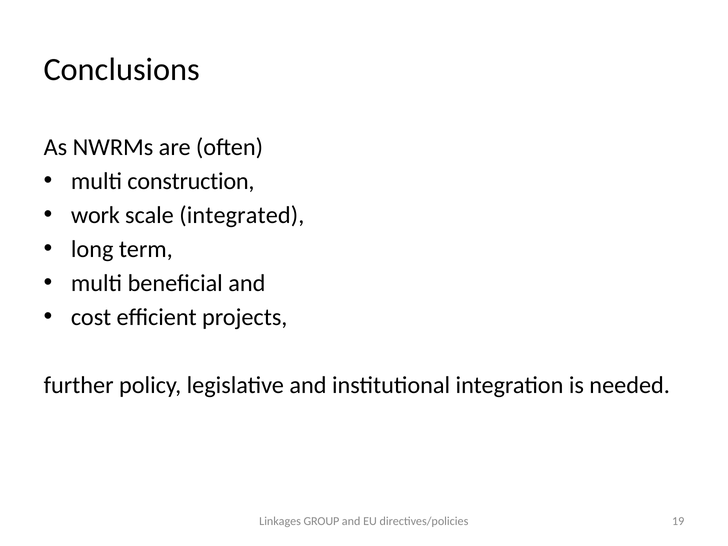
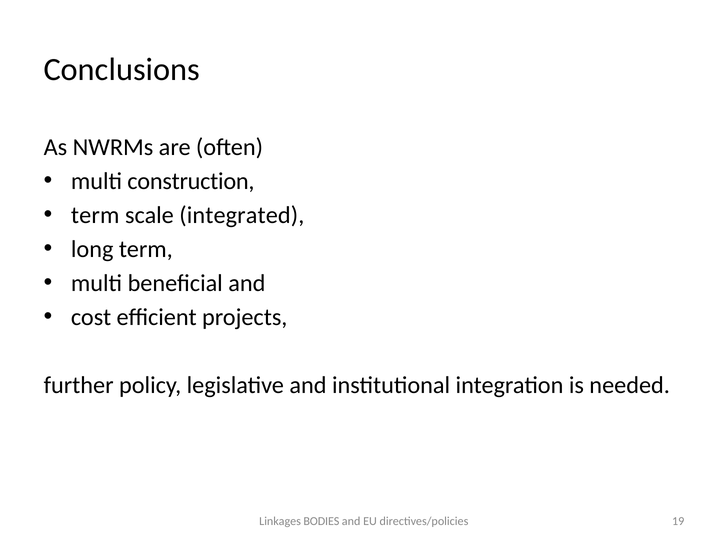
work at (95, 215): work -> term
GROUP: GROUP -> BODIES
